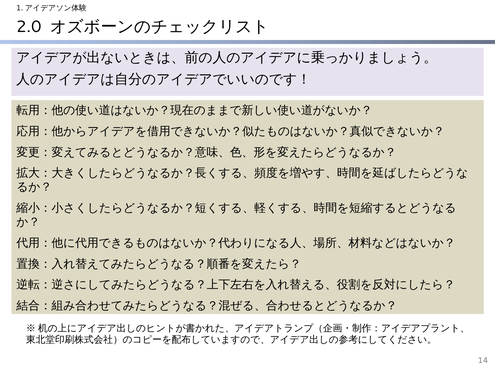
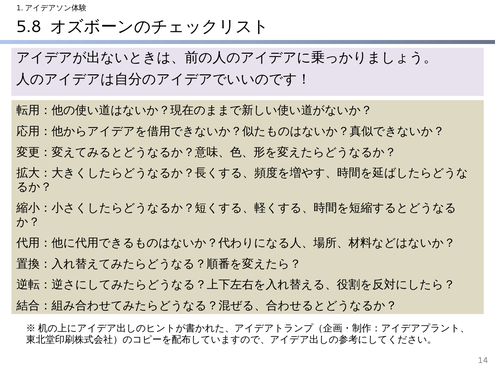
2.0: 2.0 -> 5.8
